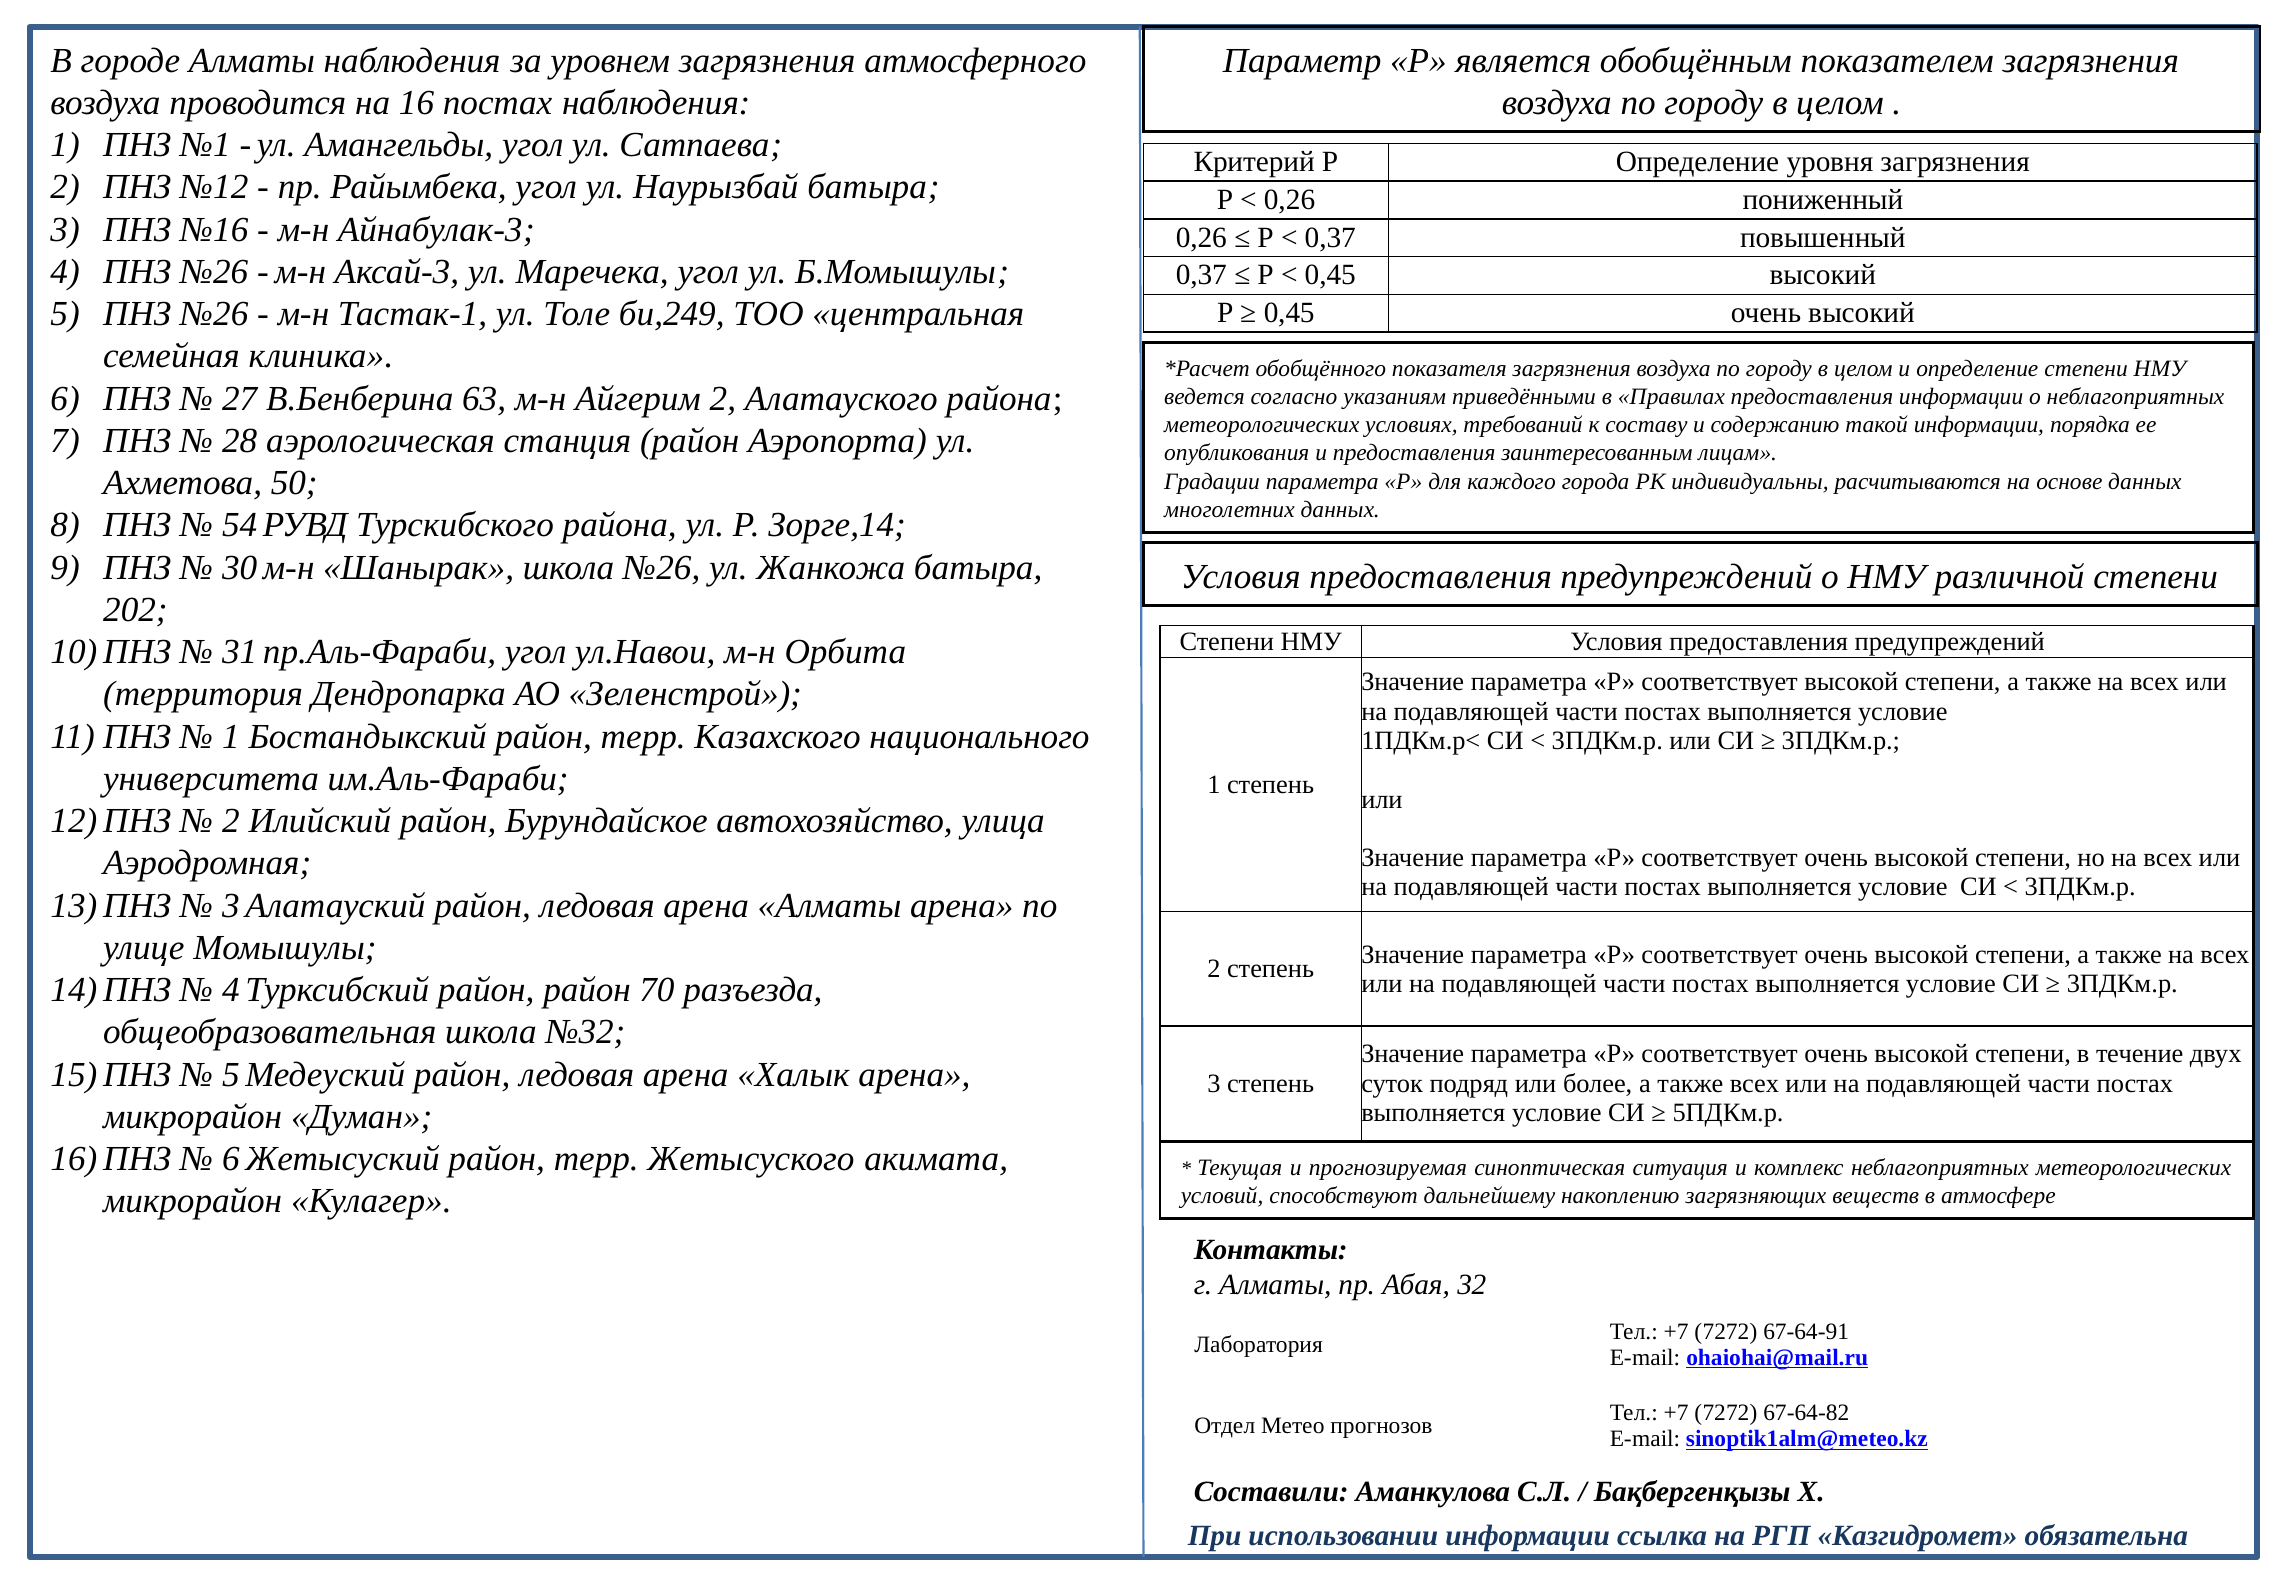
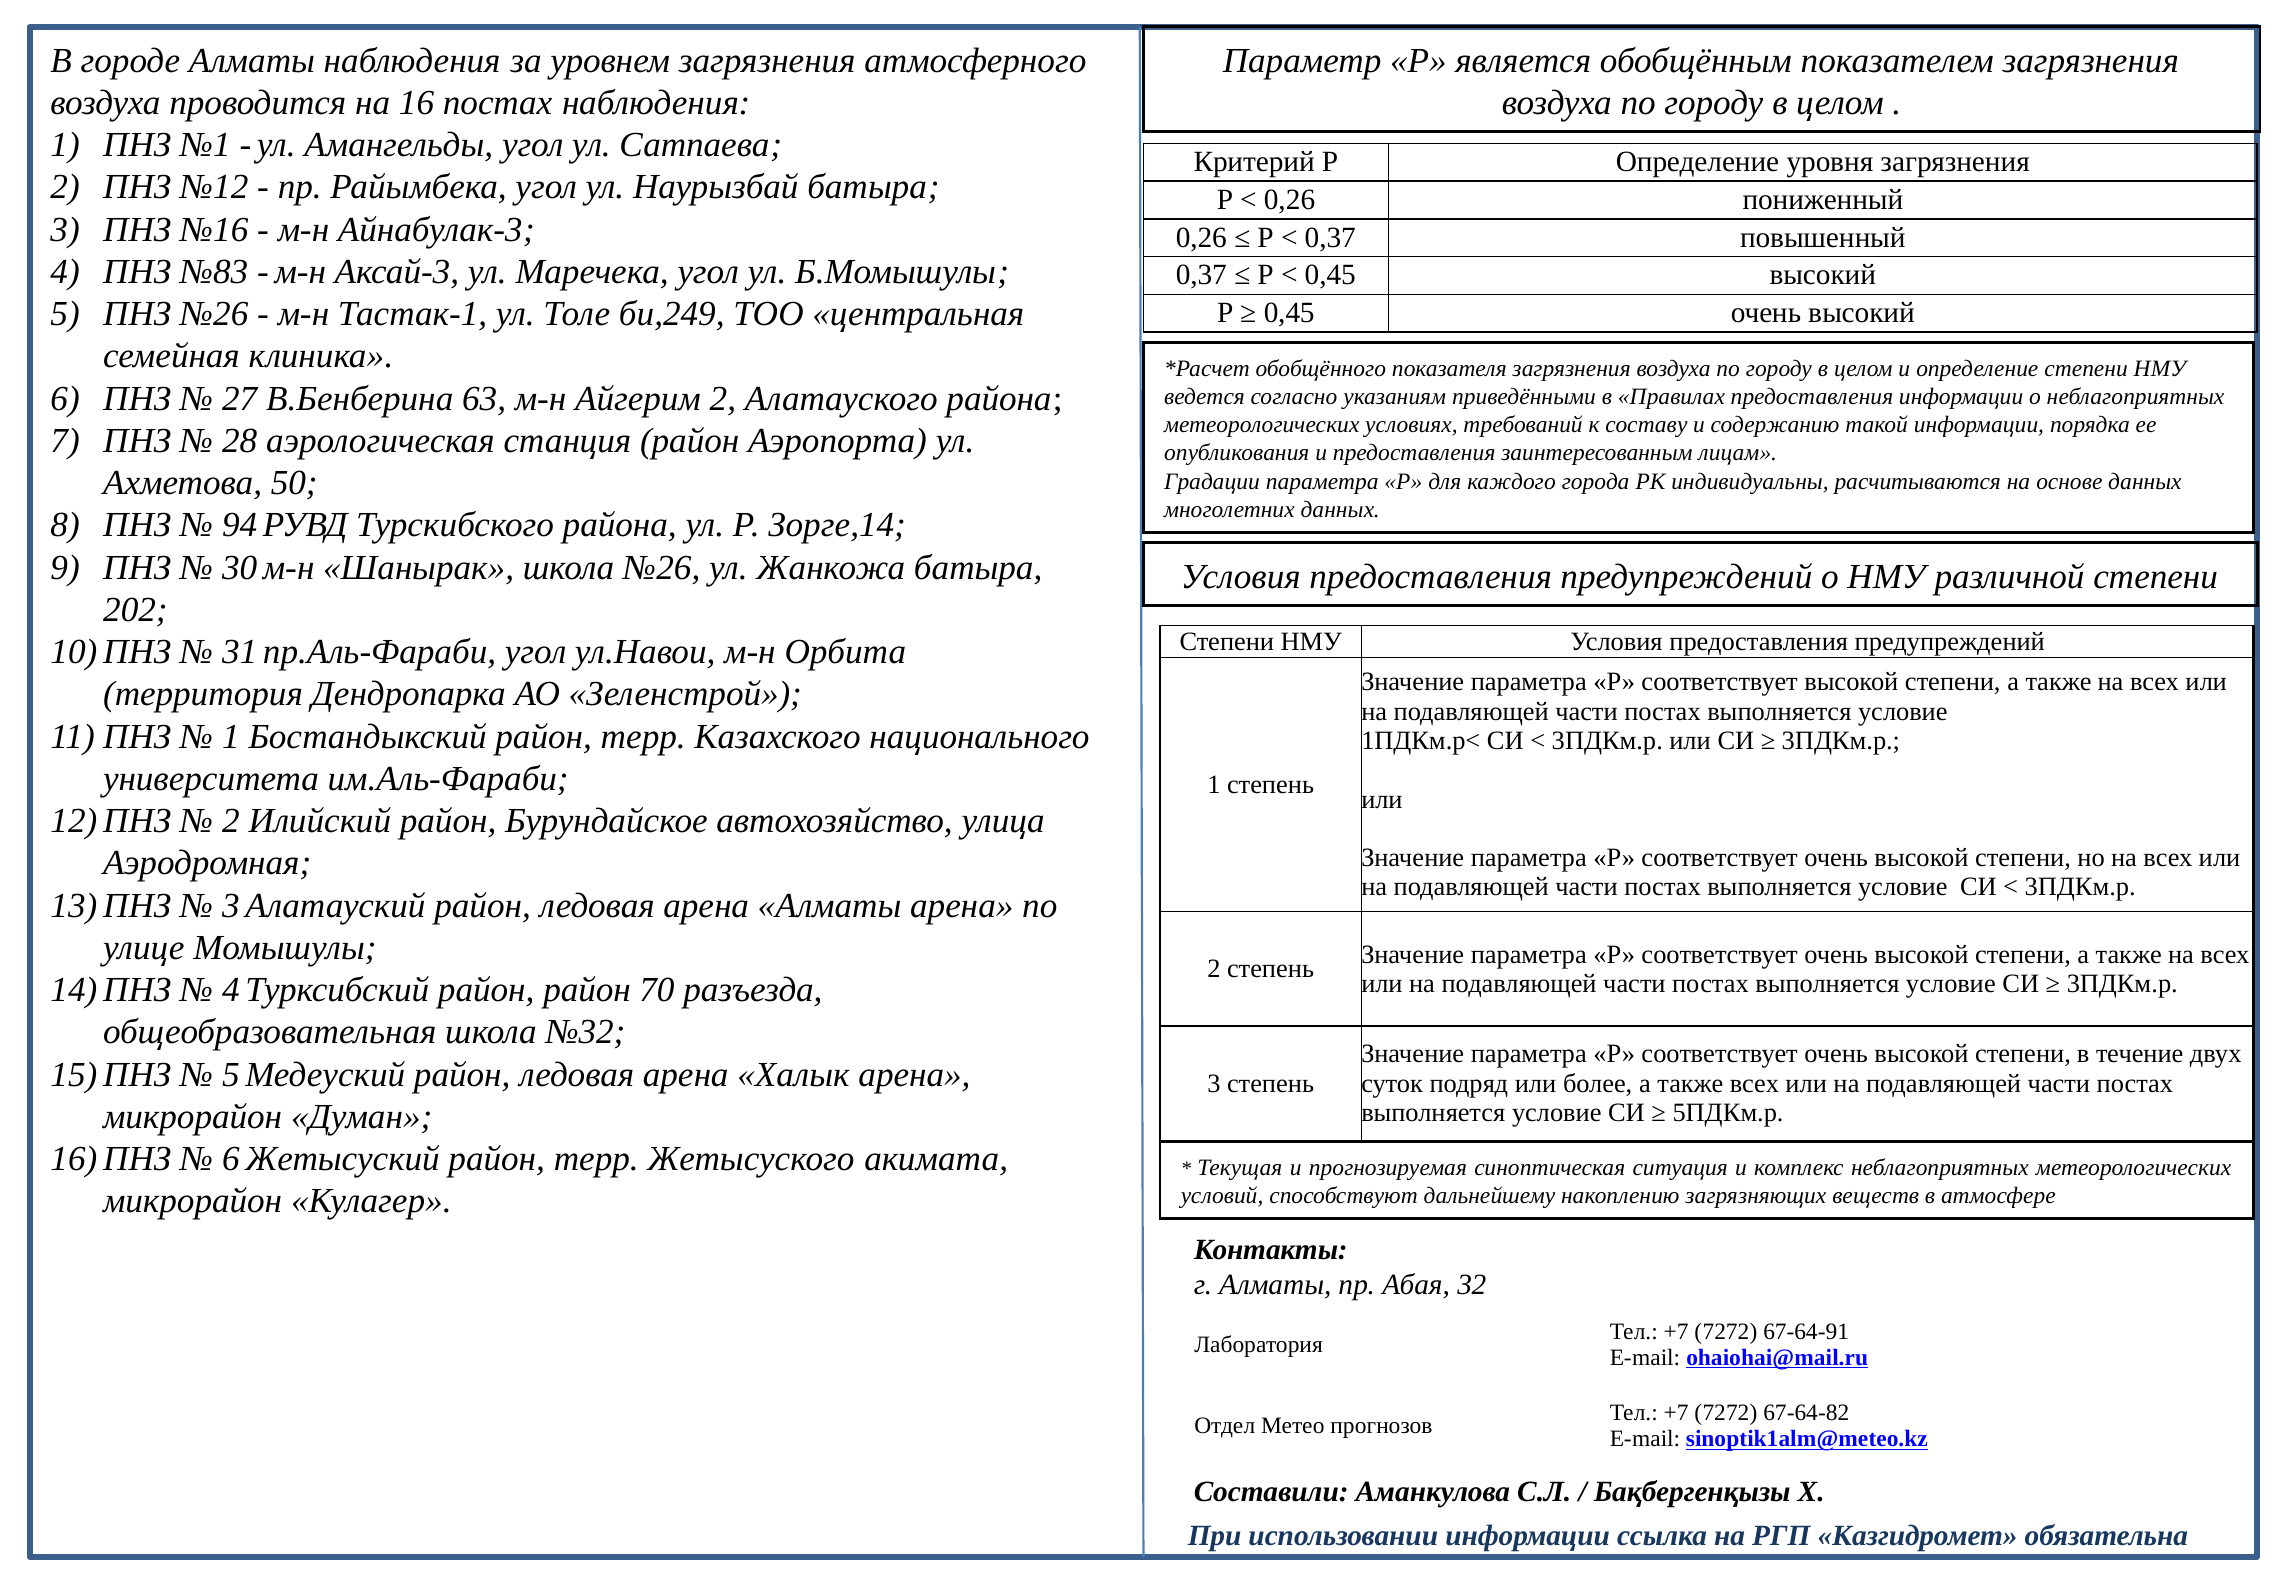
4 ПНЗ №26: №26 -> №83
54: 54 -> 94
